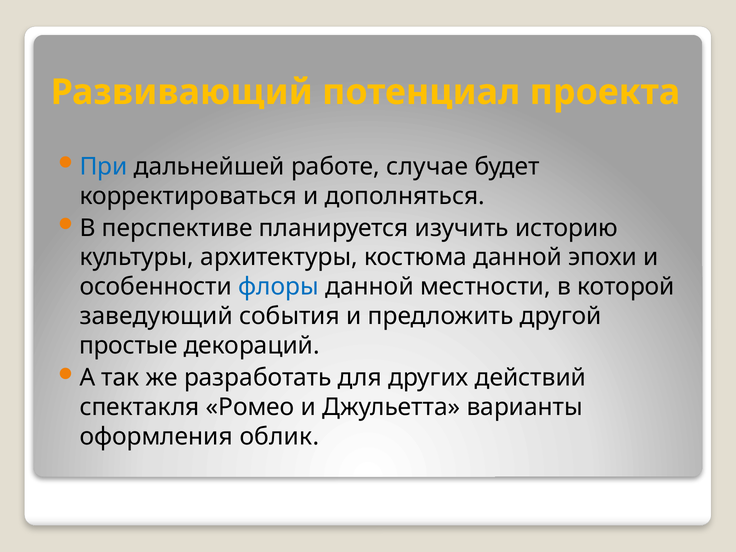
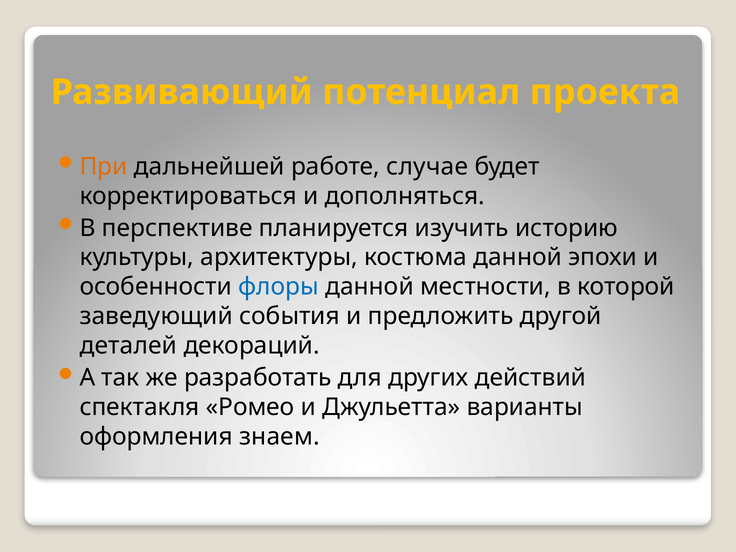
При colour: blue -> orange
простые: простые -> деталей
облик: облик -> знаем
